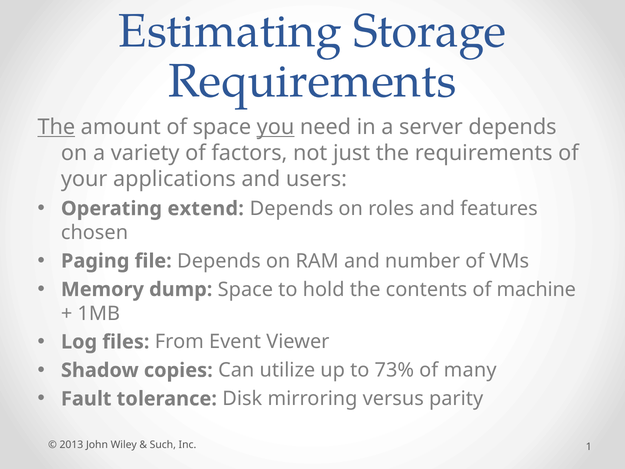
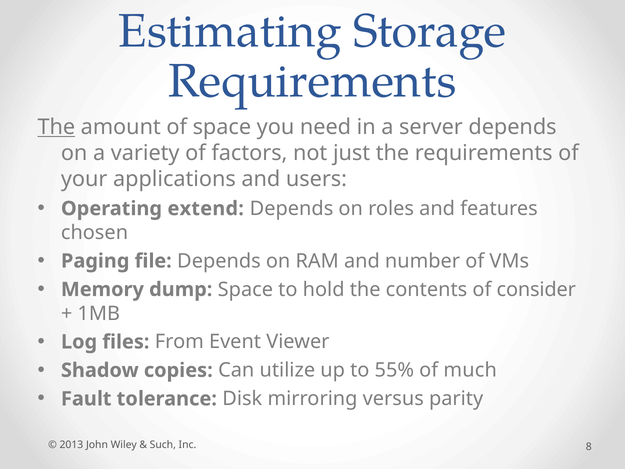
you underline: present -> none
machine: machine -> consider
73%: 73% -> 55%
many: many -> much
1: 1 -> 8
